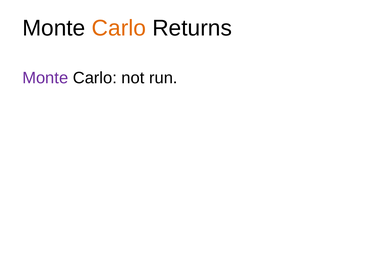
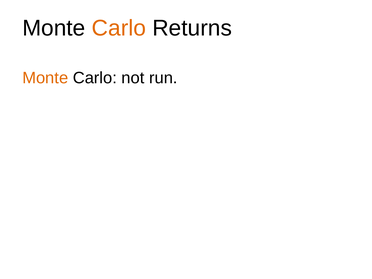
Monte at (45, 78) colour: purple -> orange
